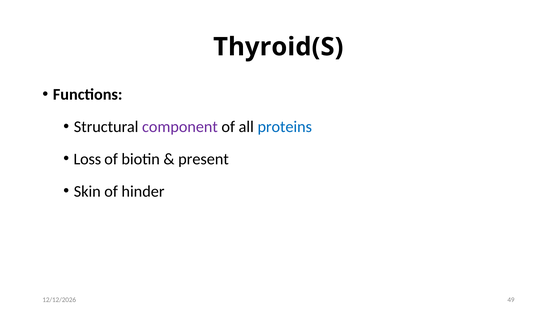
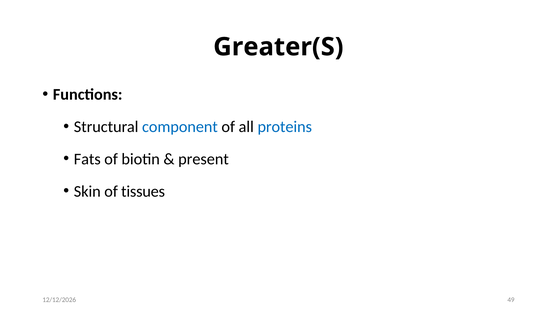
Thyroid(S: Thyroid(S -> Greater(S
component colour: purple -> blue
Loss: Loss -> Fats
hinder: hinder -> tissues
